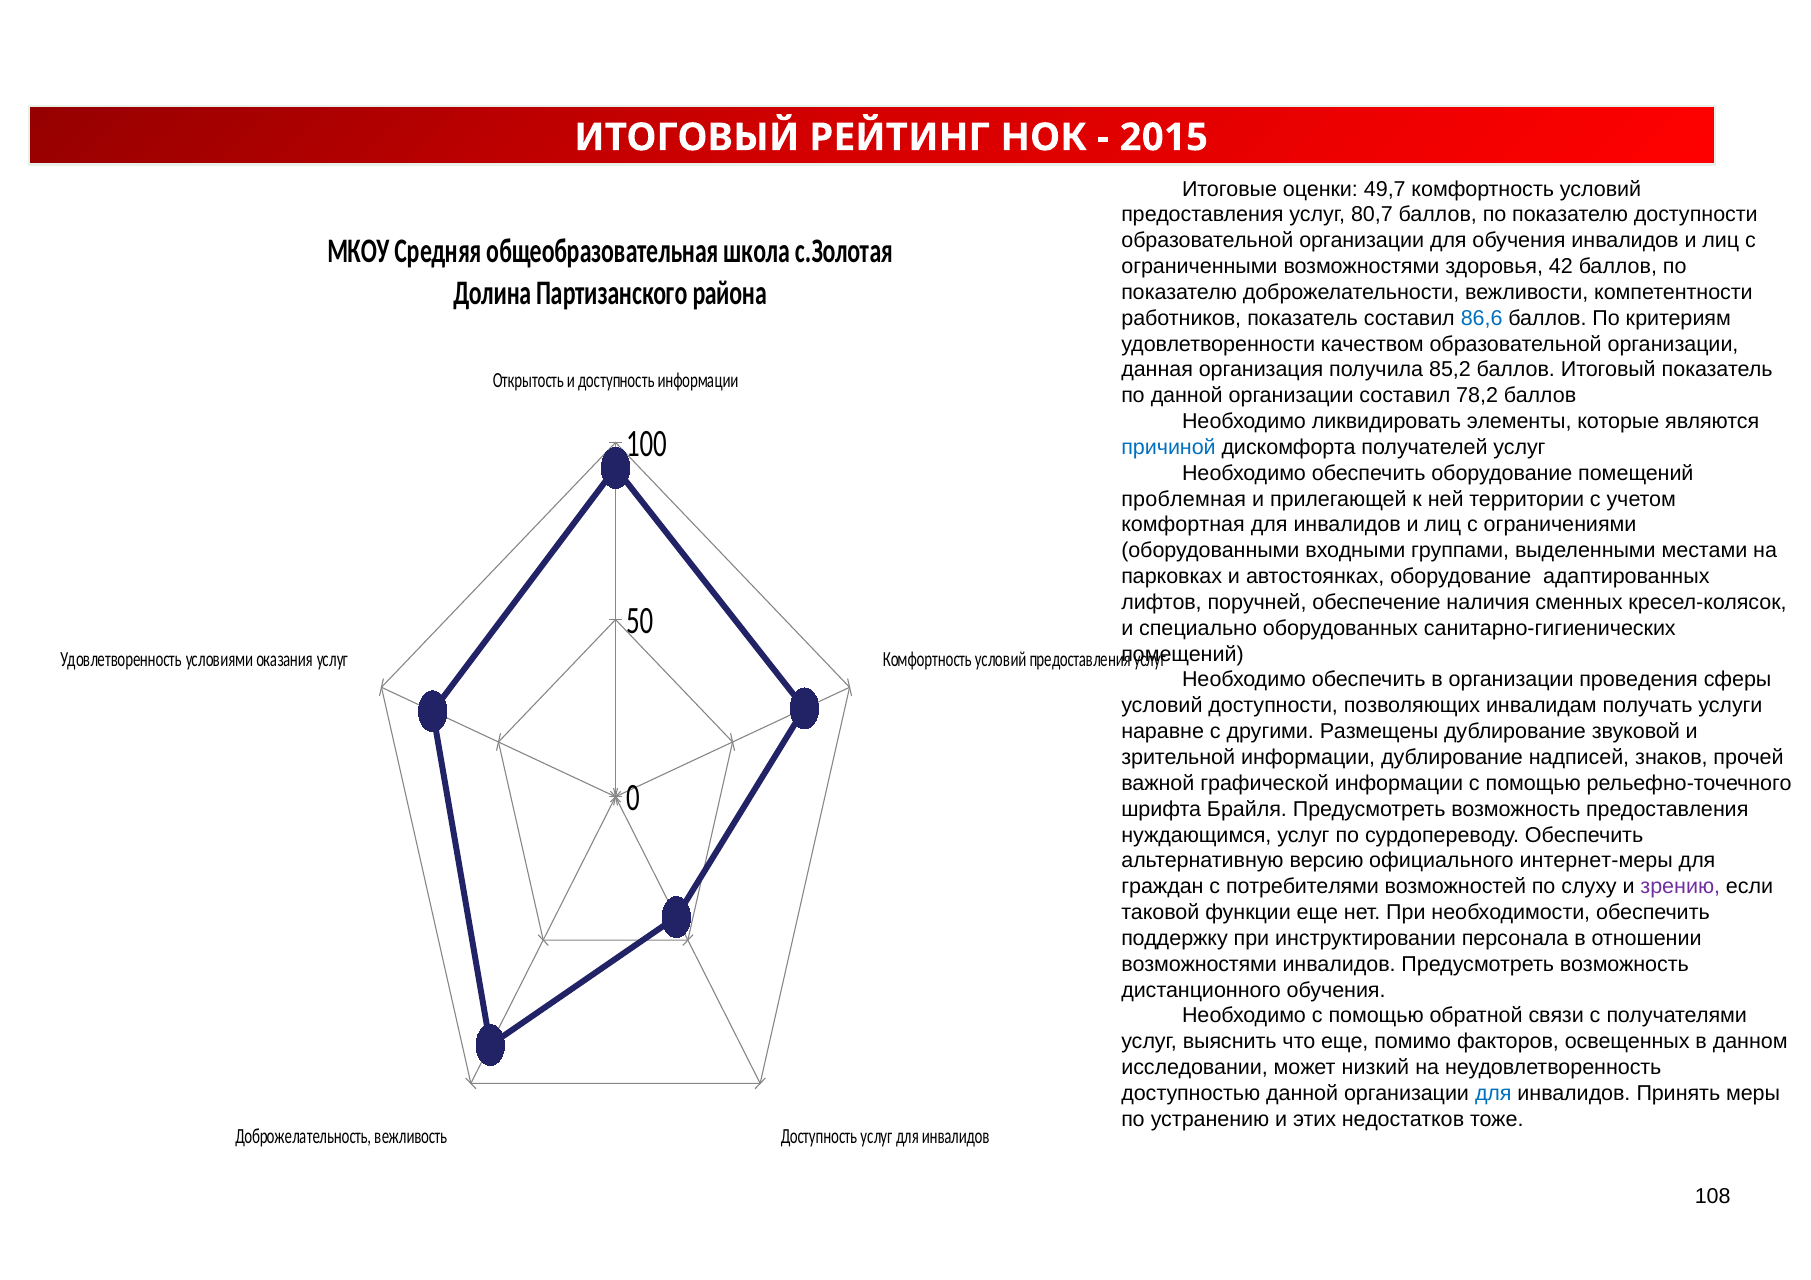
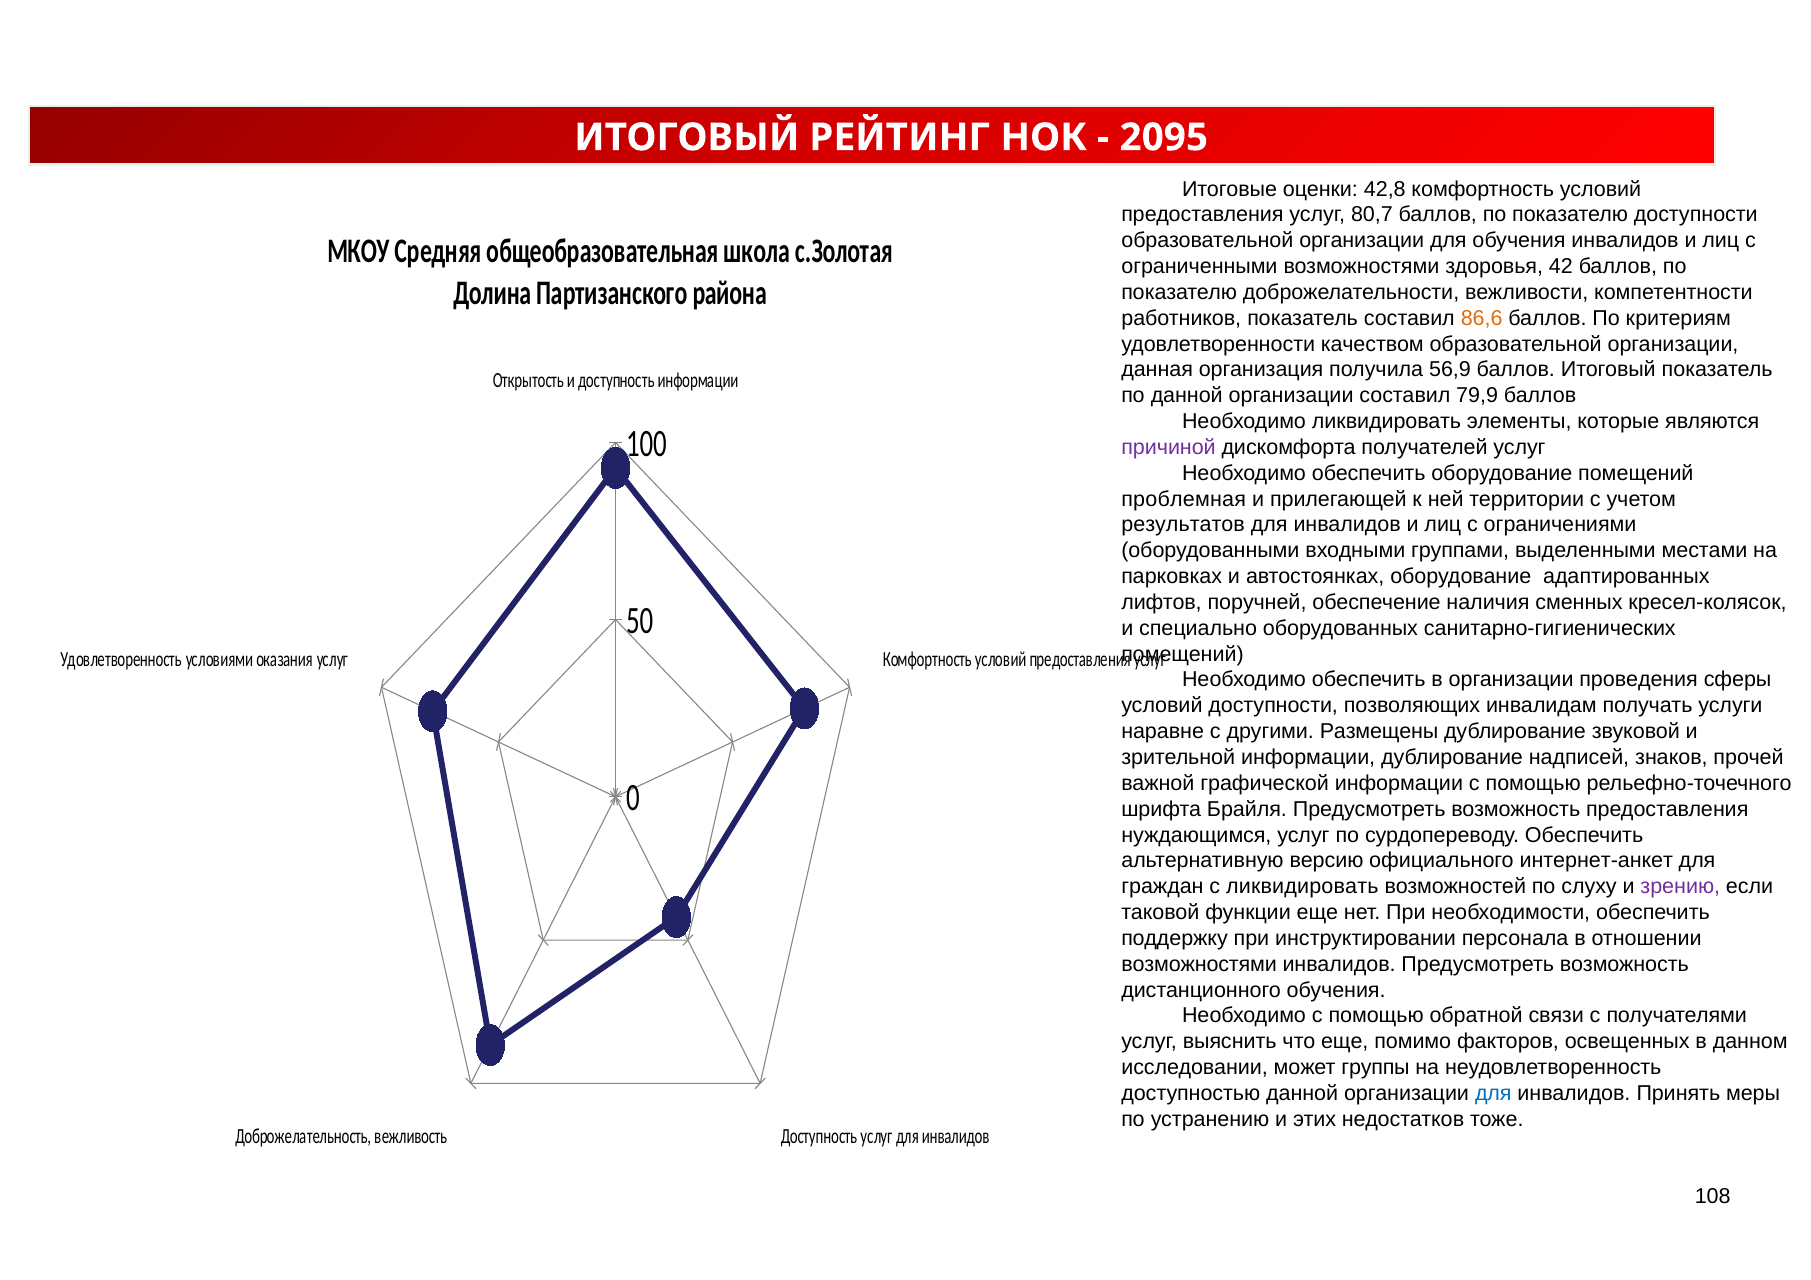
2015: 2015 -> 2095
49,7: 49,7 -> 42,8
86,6 colour: blue -> orange
85,2: 85,2 -> 56,9
78,2: 78,2 -> 79,9
причиной colour: blue -> purple
комфортная: комфортная -> результатов
интернет-меры: интернет-меры -> интернет-анкет
с потребителями: потребителями -> ликвидировать
низкий: низкий -> группы
